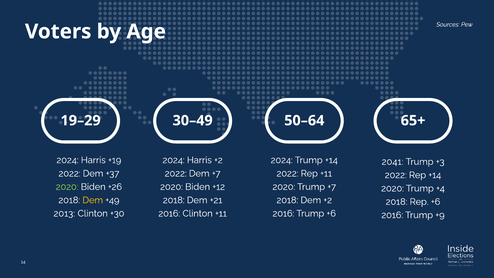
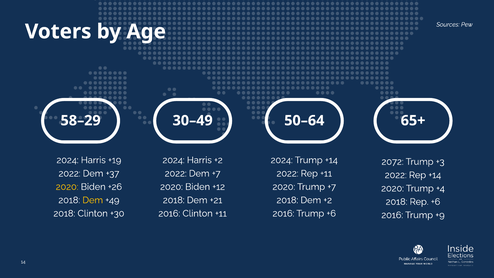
19–29: 19–29 -> 58–29
2041: 2041 -> 2072
2020 at (67, 187) colour: light green -> yellow
2013 at (64, 213): 2013 -> 2018
